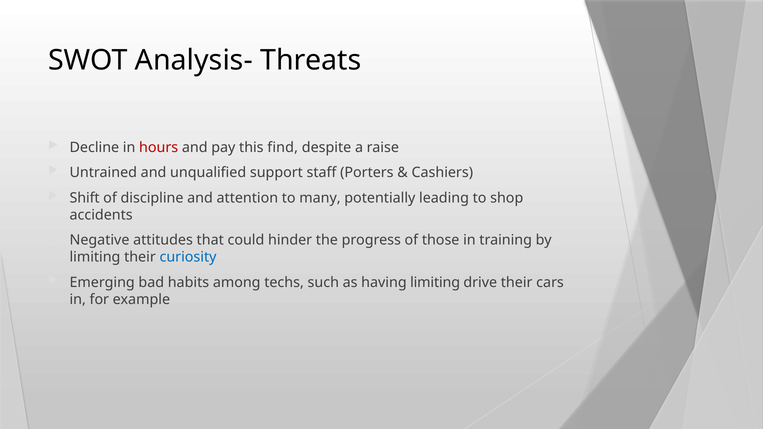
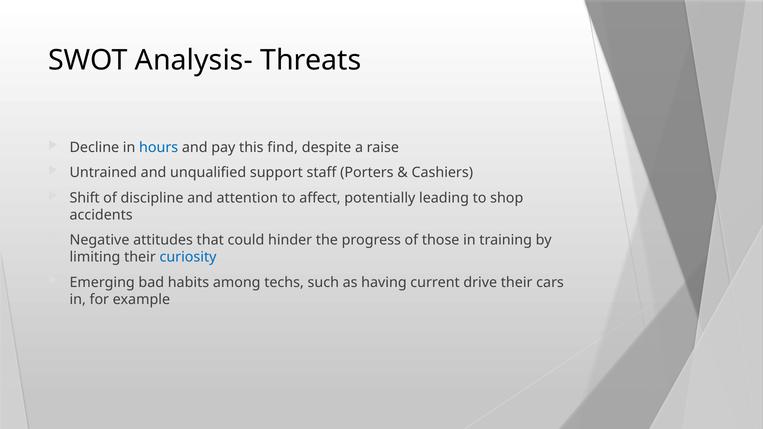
hours colour: red -> blue
many: many -> affect
having limiting: limiting -> current
